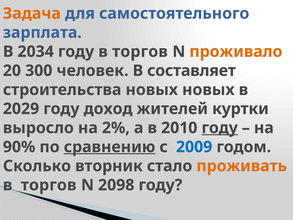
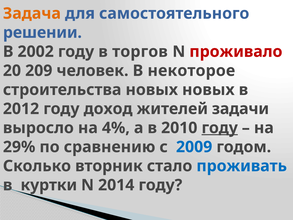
зарплата: зарплата -> решении
2034: 2034 -> 2002
проживало colour: orange -> red
300: 300 -> 209
составляет: составляет -> некоторое
2029: 2029 -> 2012
куртки: куртки -> задачи
2%: 2% -> 4%
90%: 90% -> 29%
сравнению underline: present -> none
проживать colour: orange -> blue
торгов at (49, 185): торгов -> куртки
2098: 2098 -> 2014
